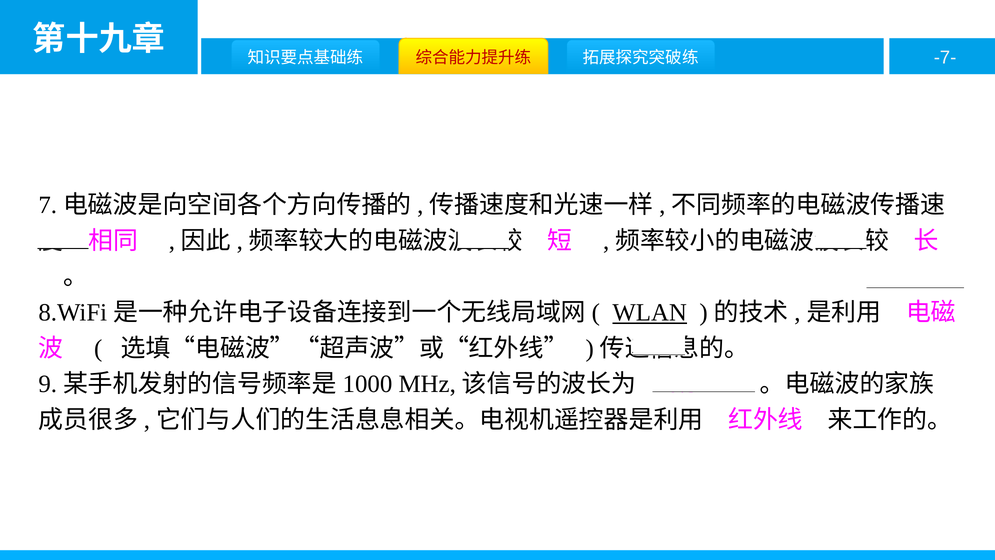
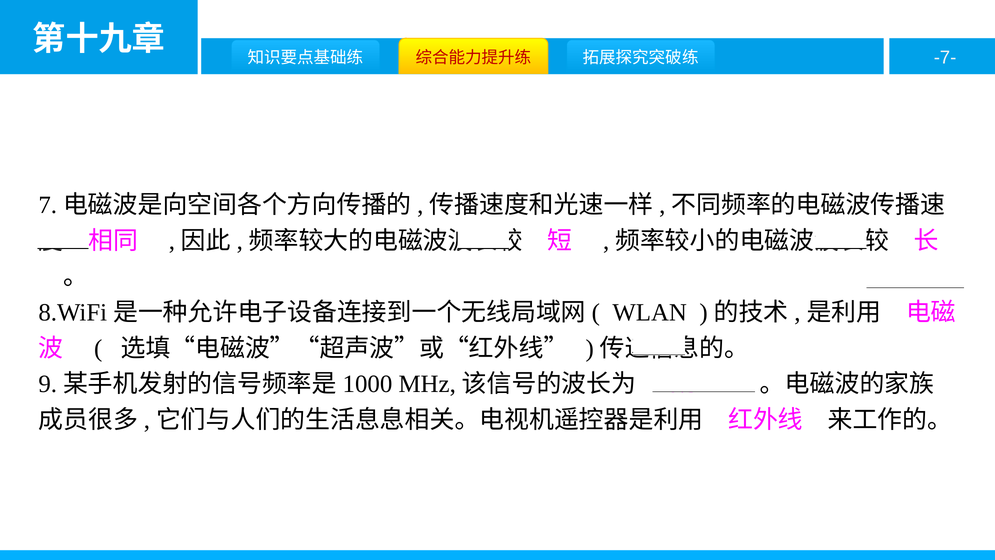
WLAN underline: present -> none
